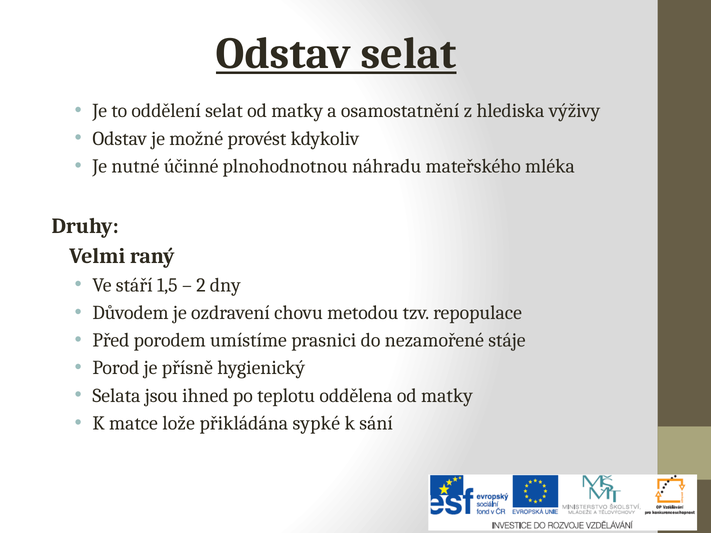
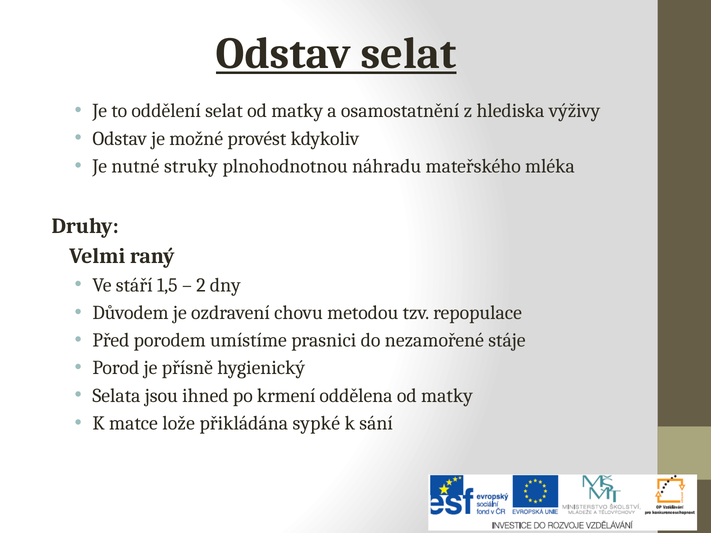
účinné: účinné -> struky
teplotu: teplotu -> krmení
